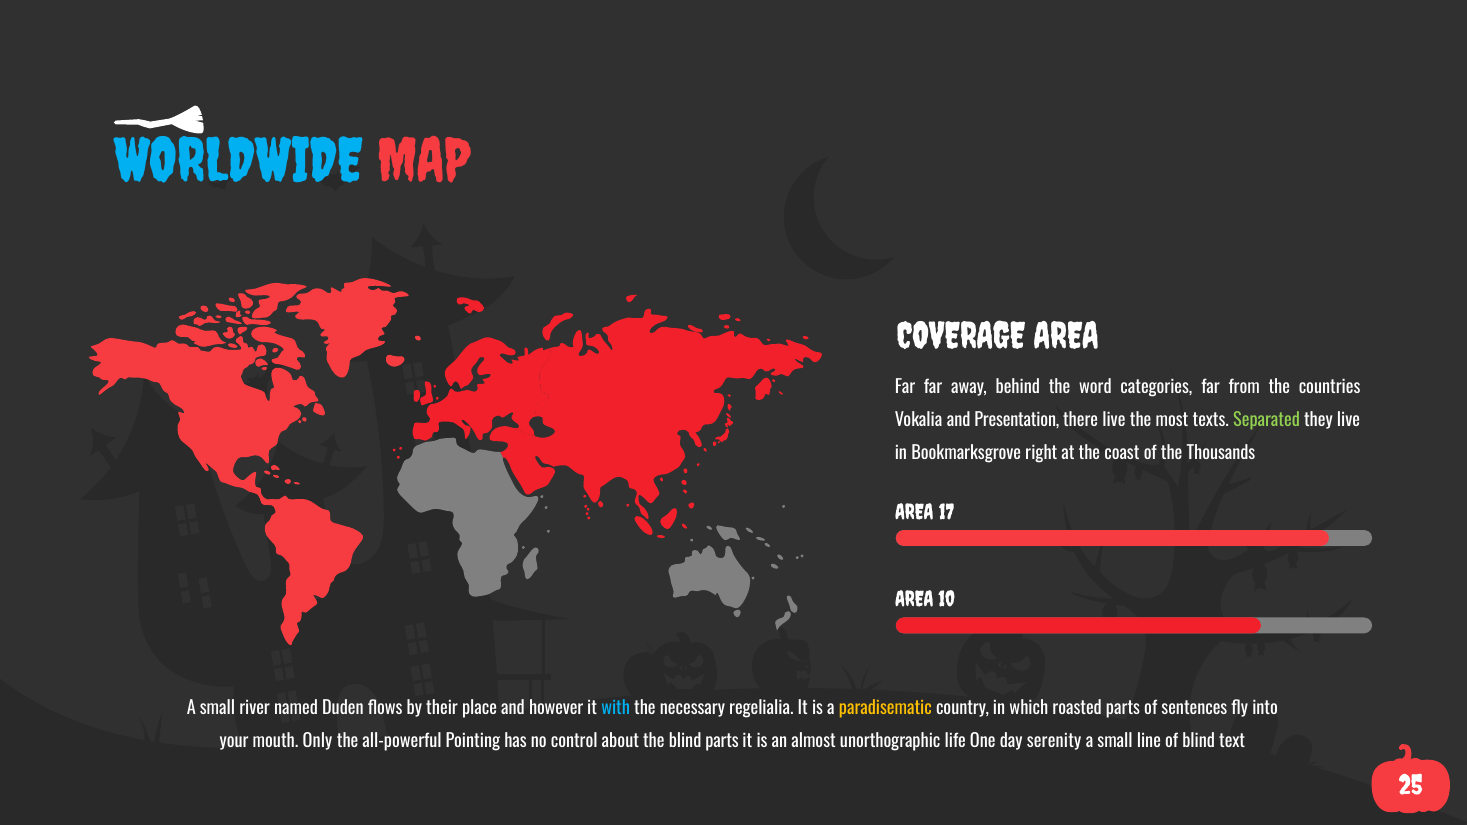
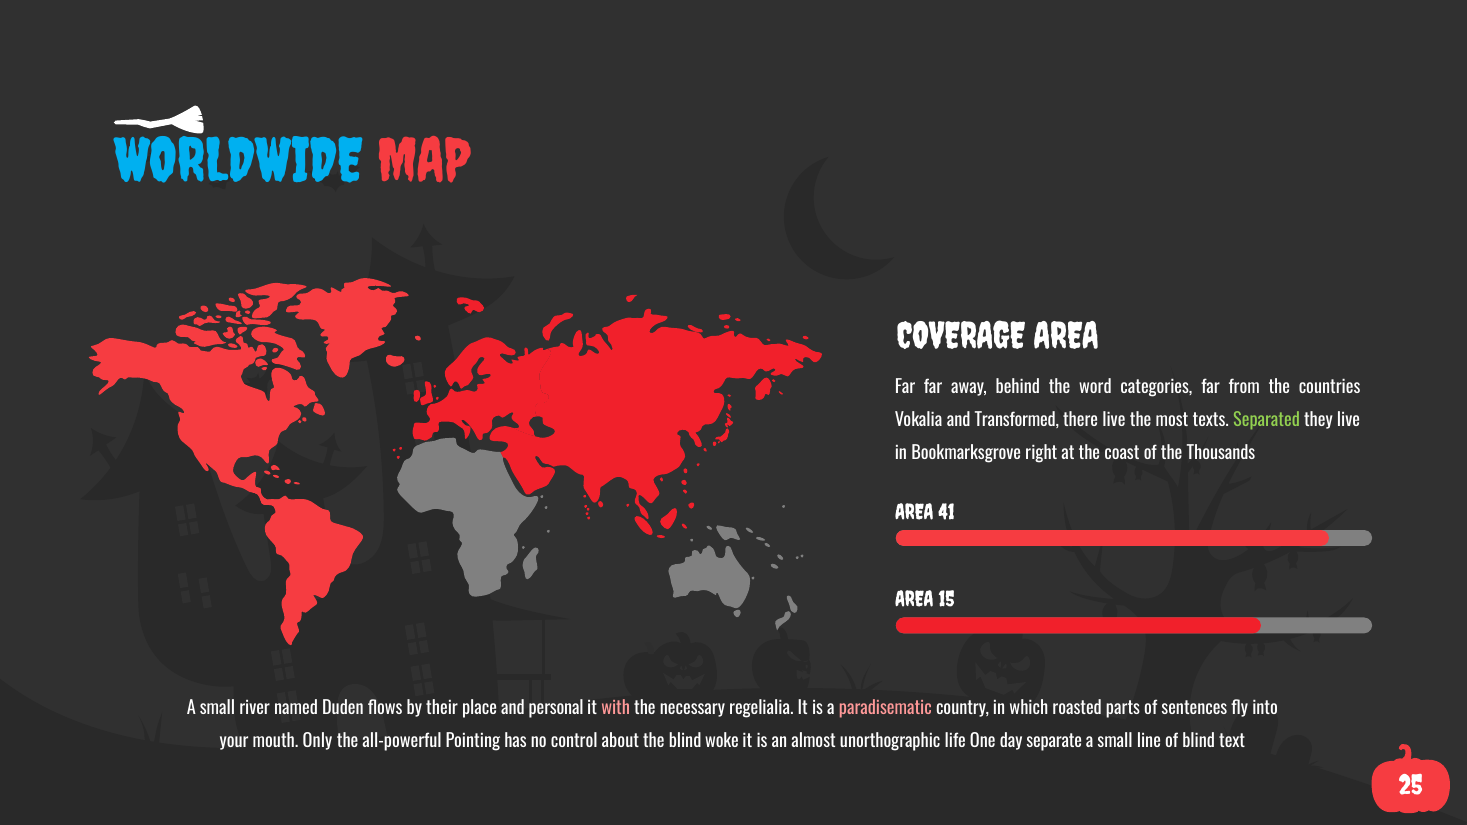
Presentation: Presentation -> Transformed
17: 17 -> 41
10: 10 -> 15
however: however -> personal
with colour: light blue -> pink
paradisematic colour: yellow -> pink
blind parts: parts -> woke
serenity: serenity -> separate
